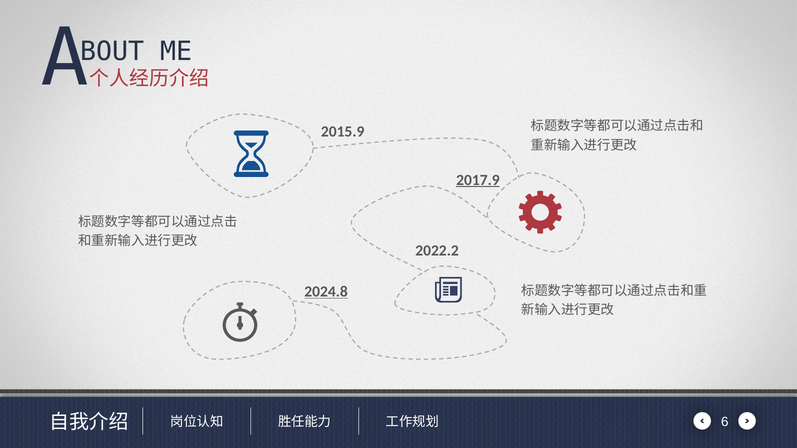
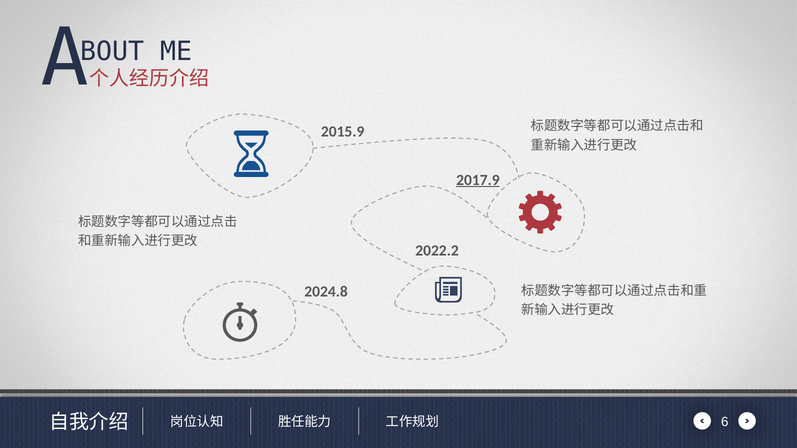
2024.8 underline: present -> none
